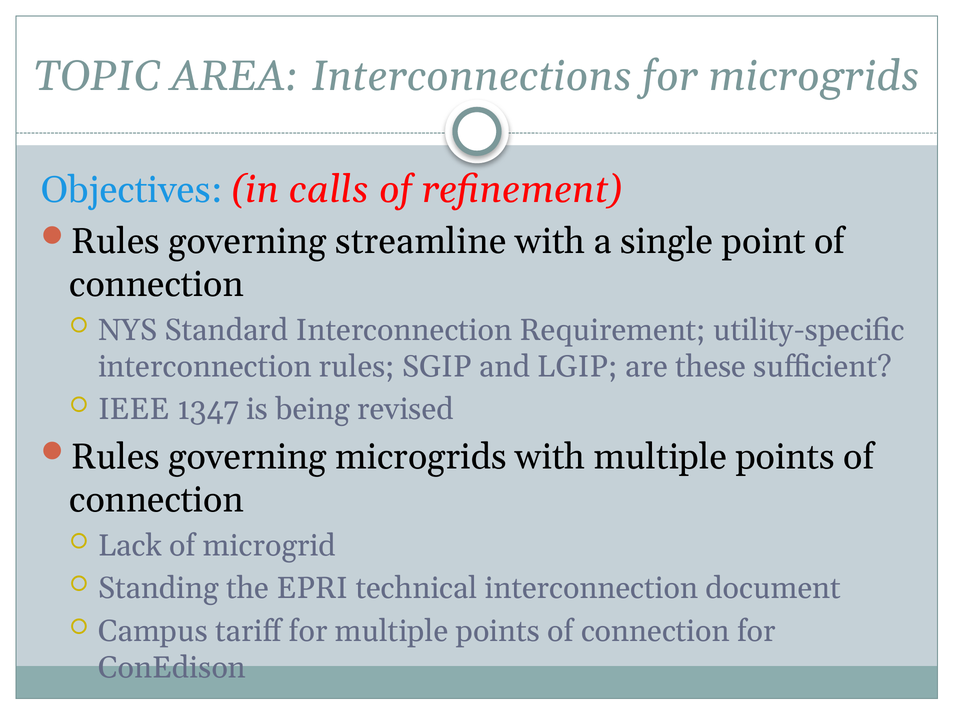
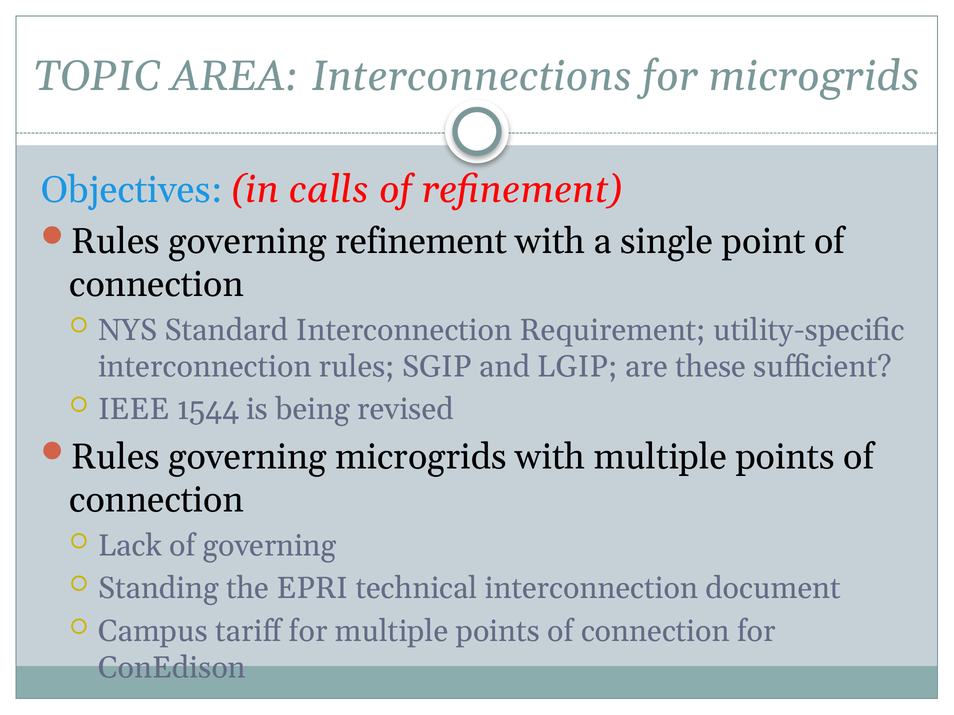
governing streamline: streamline -> refinement
1347: 1347 -> 1544
of microgrid: microgrid -> governing
